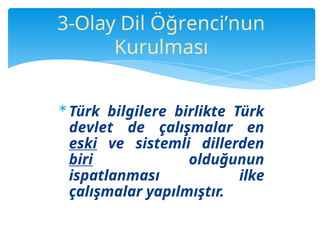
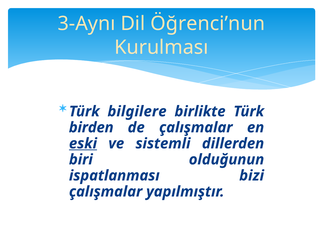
3-Olay: 3-Olay -> 3-Aynı
devlet: devlet -> birden
biri underline: present -> none
ilke: ilke -> bizi
